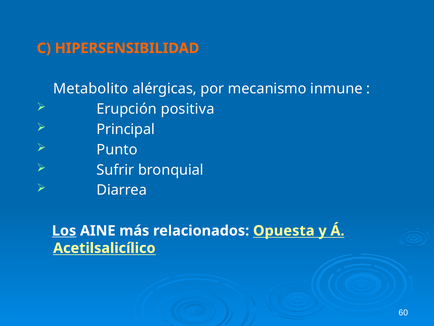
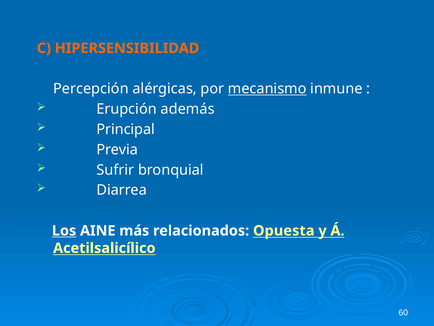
Metabolito: Metabolito -> Percepción
mecanismo underline: none -> present
positiva: positiva -> además
Punto: Punto -> Previa
